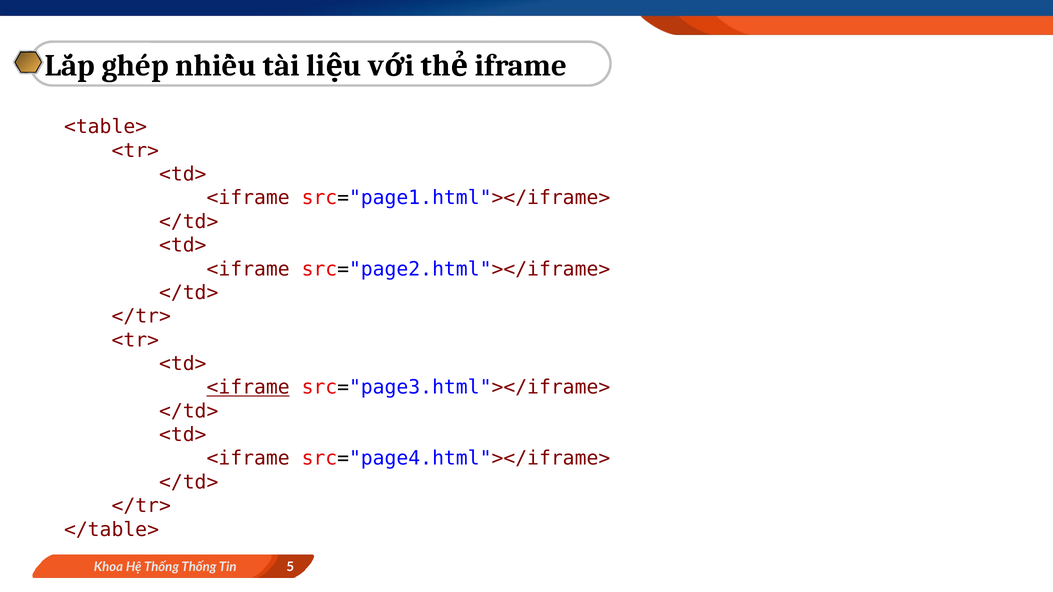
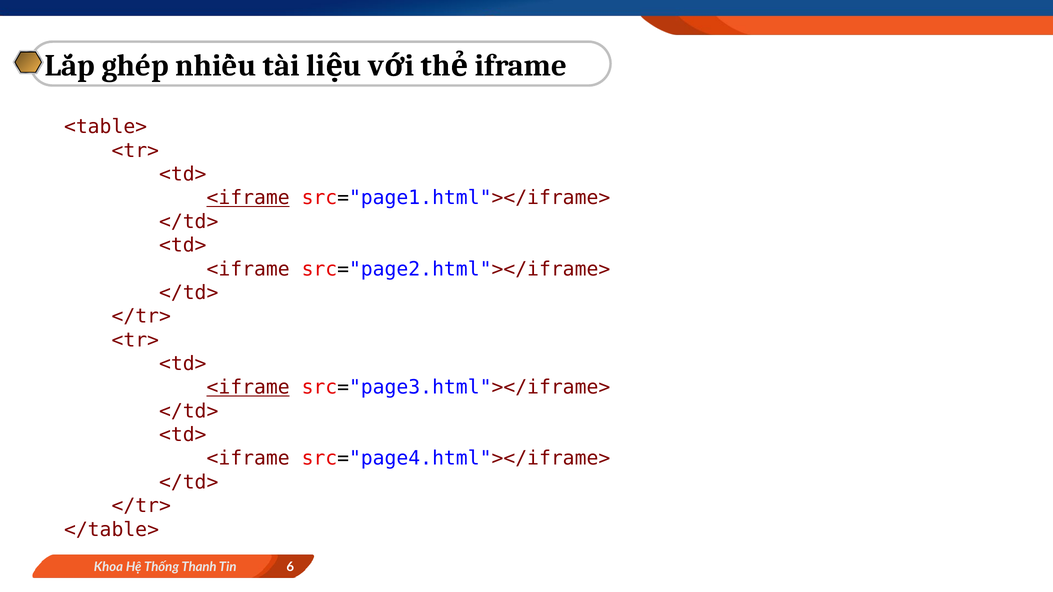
<iframe at (248, 198) underline: none -> present
Thống Thống: Thống -> Thanh
5: 5 -> 6
